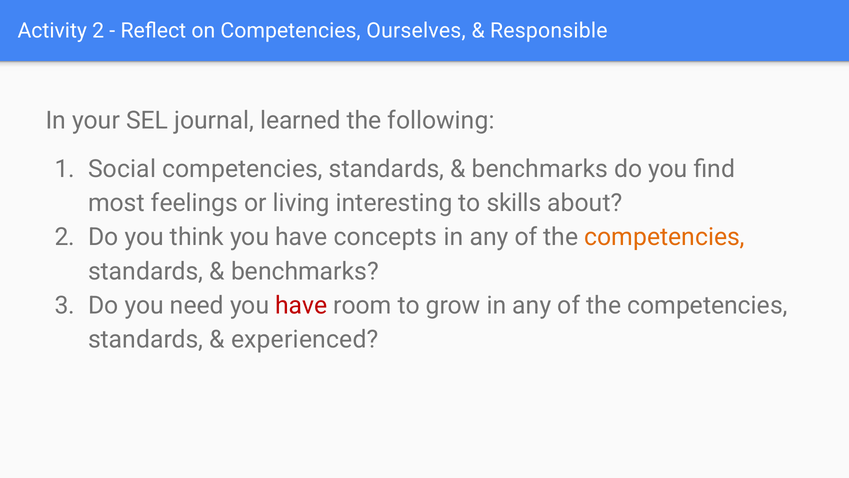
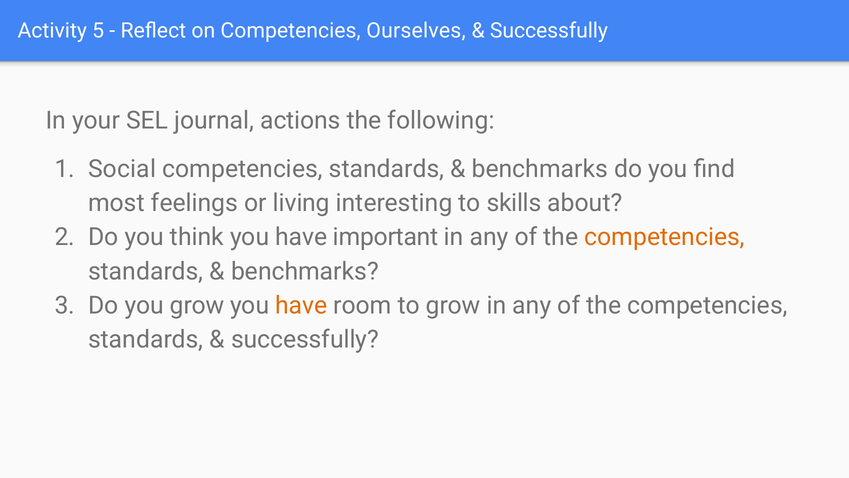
Activity 2: 2 -> 5
Responsible at (549, 31): Responsible -> Successfully
learned: learned -> actions
concepts: concepts -> important
you need: need -> grow
have at (301, 305) colour: red -> orange
experienced at (305, 340): experienced -> successfully
